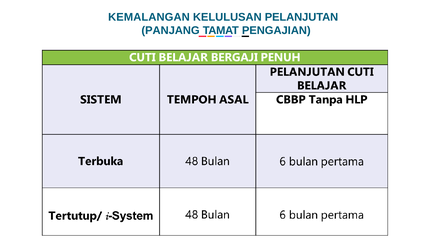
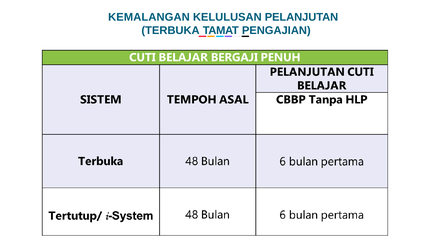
PANJANG: PANJANG -> TERBUKA
